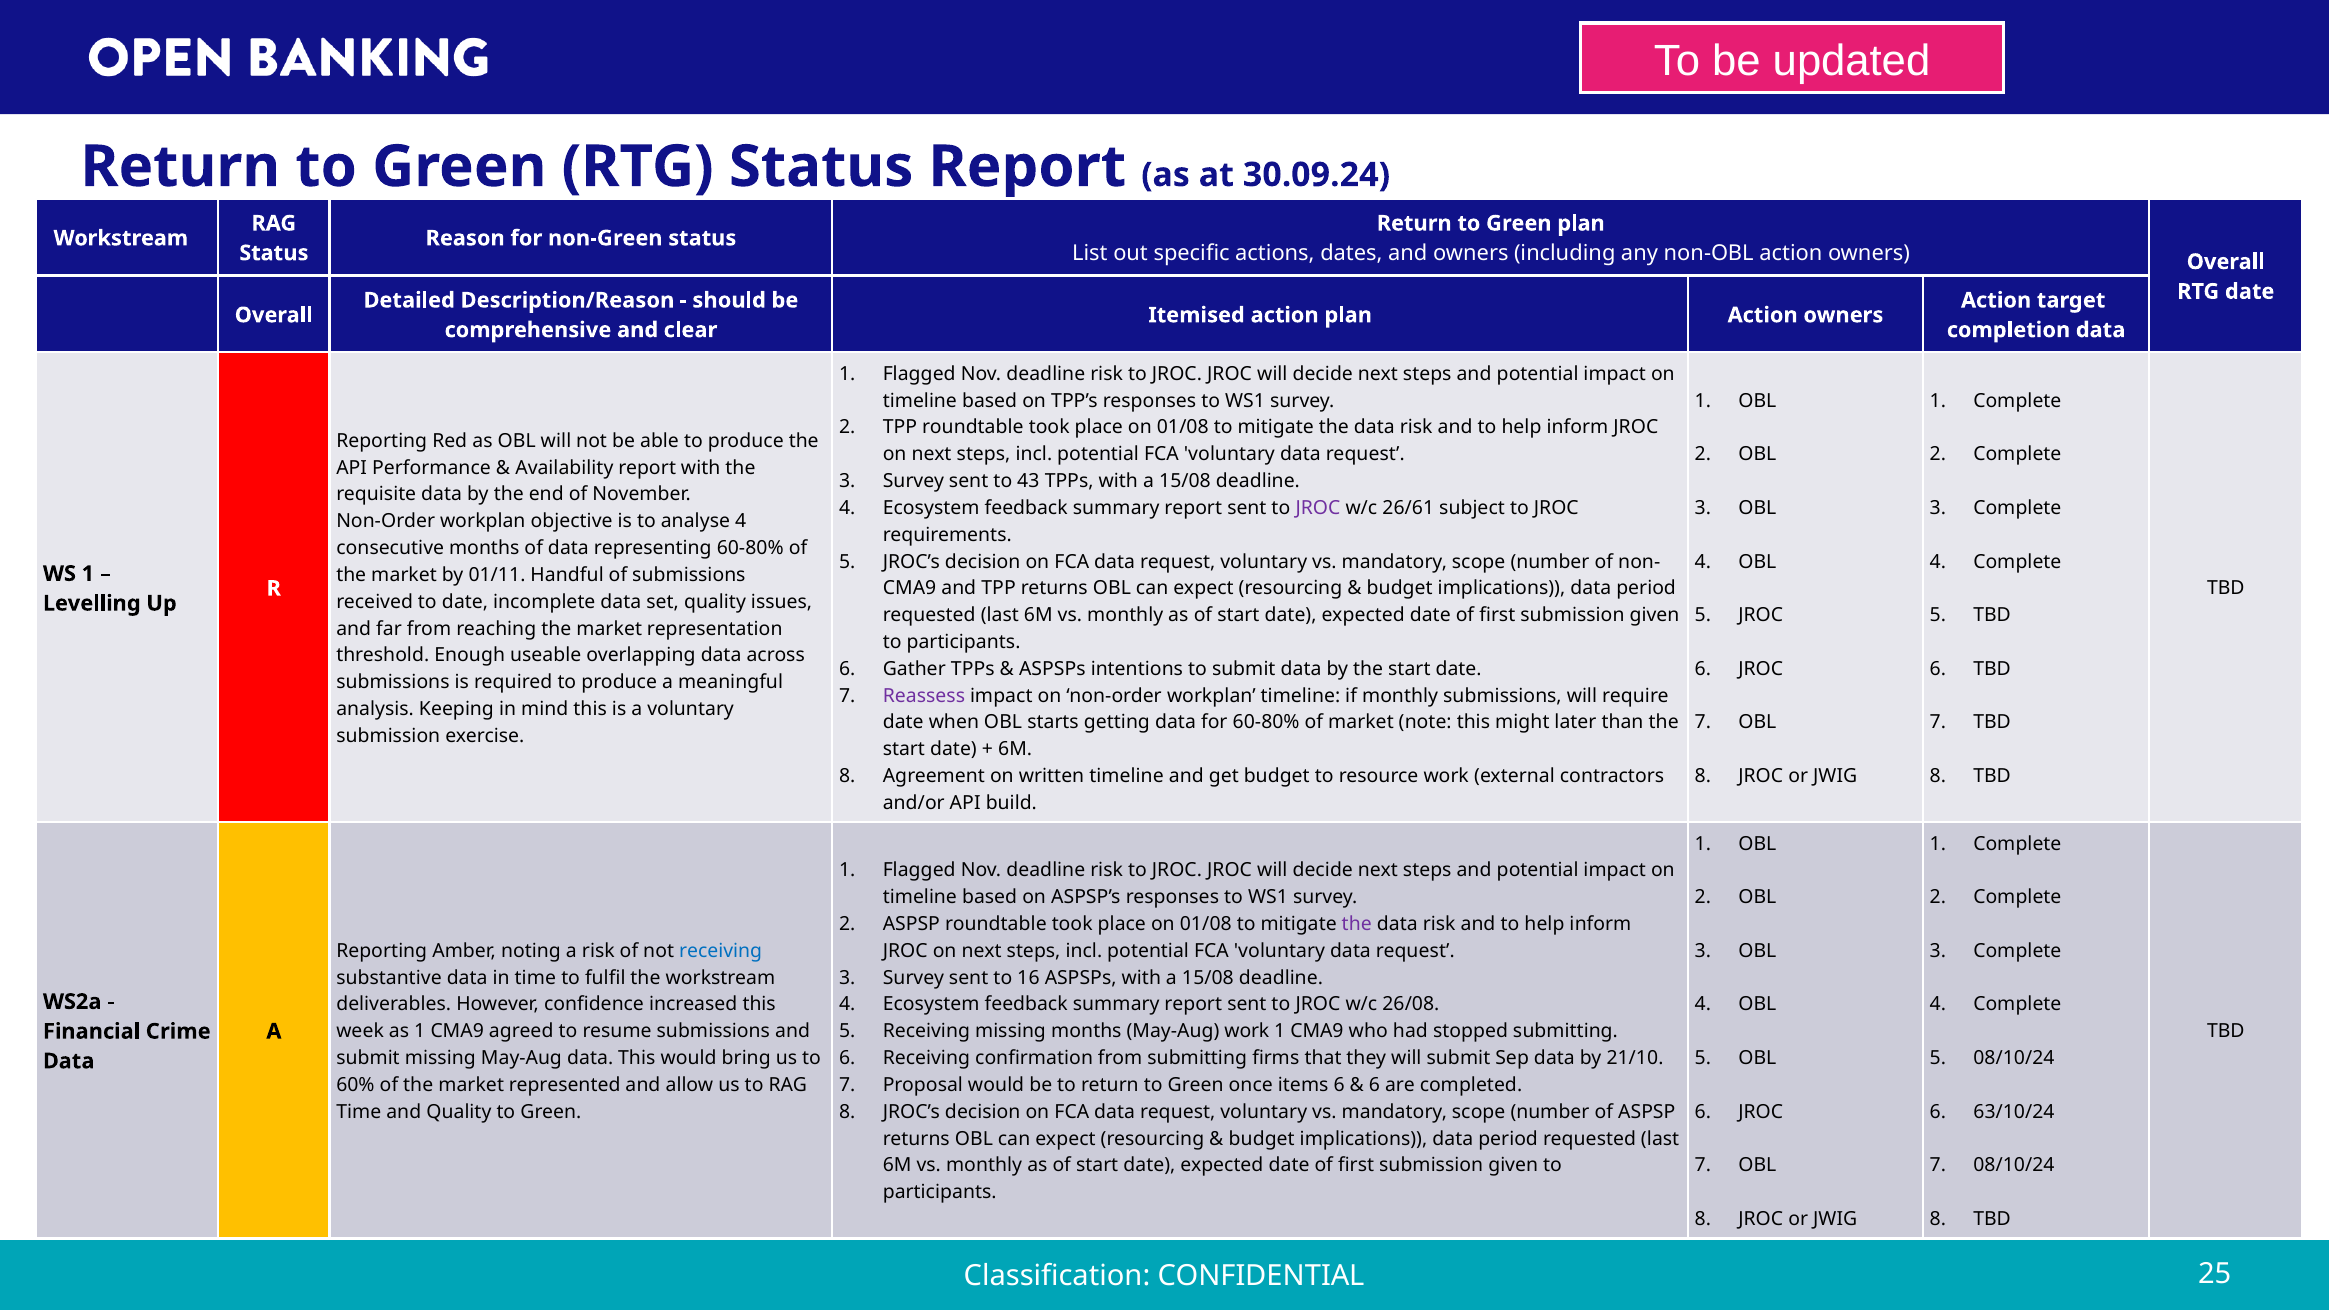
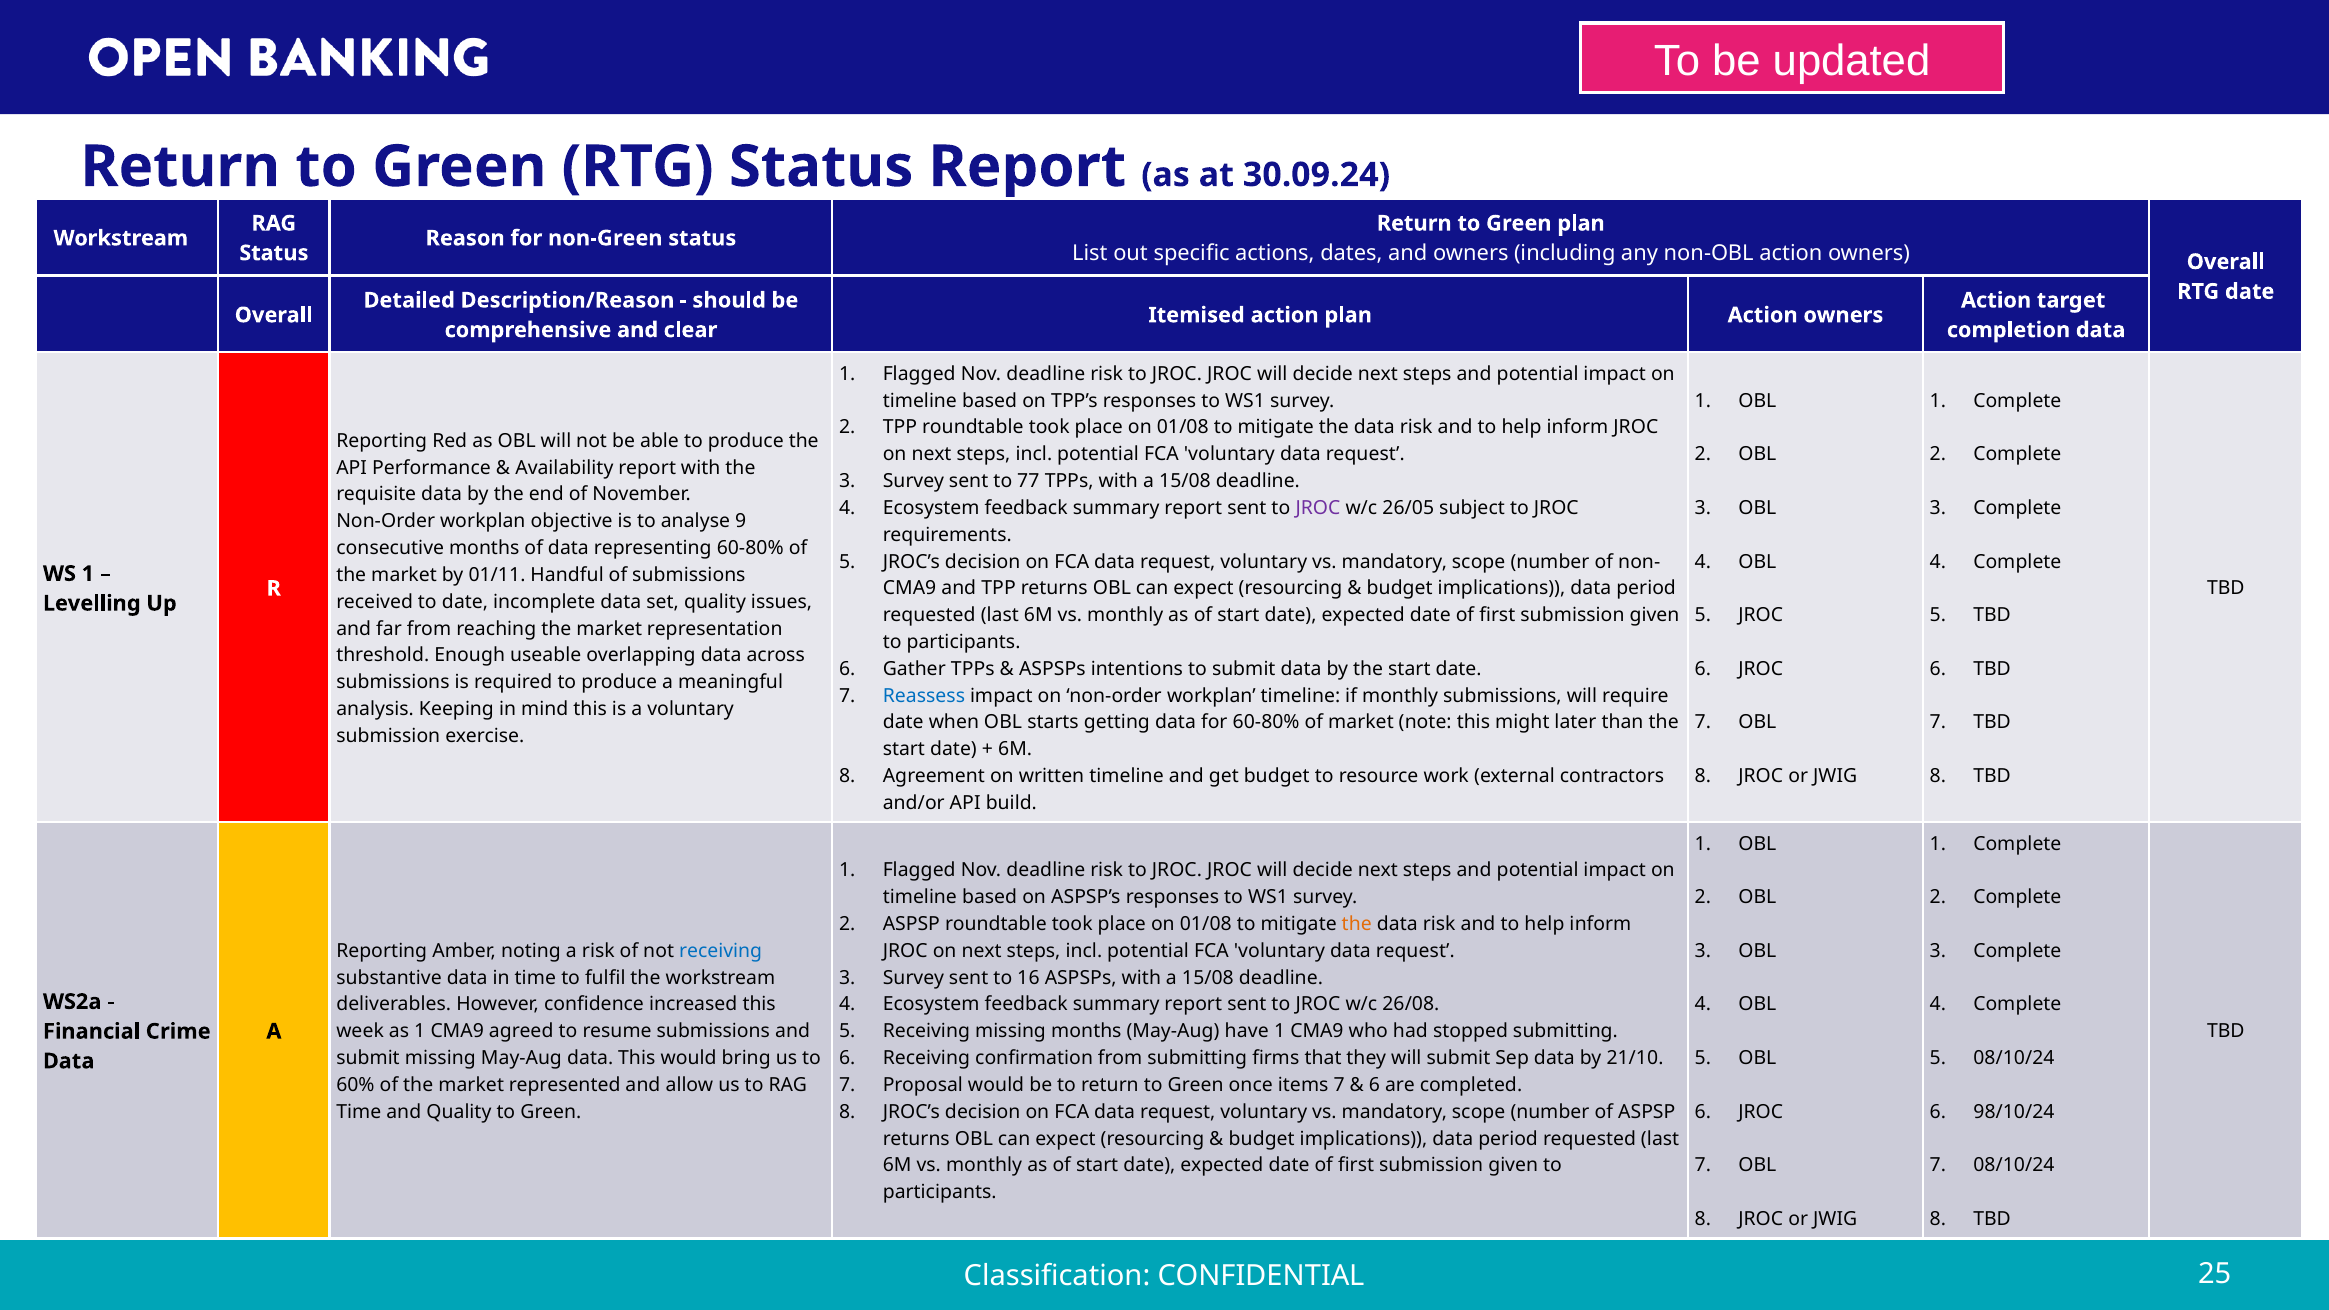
43: 43 -> 77
26/61: 26/61 -> 26/05
analyse 4: 4 -> 9
Reassess colour: purple -> blue
the at (1357, 924) colour: purple -> orange
May-Aug work: work -> have
items 6: 6 -> 7
63/10/24: 63/10/24 -> 98/10/24
